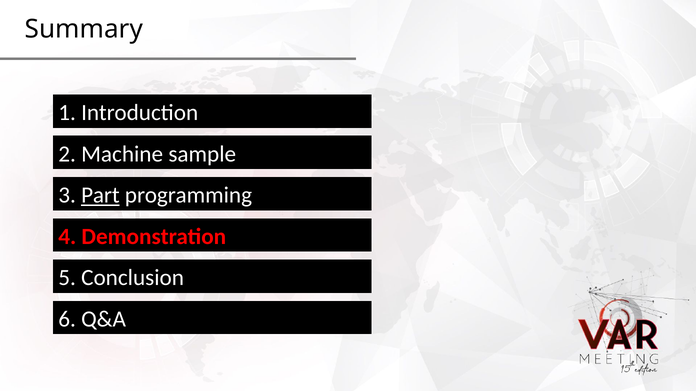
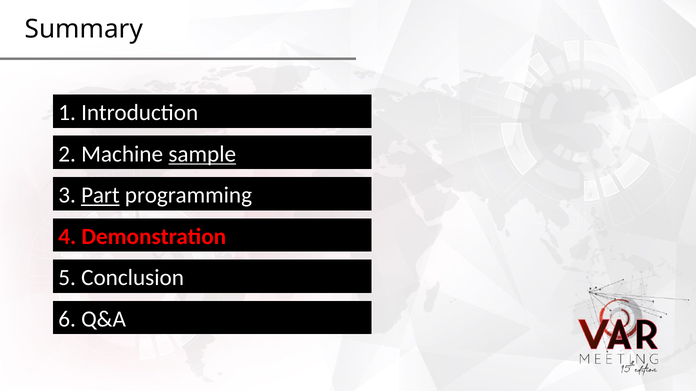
sample underline: none -> present
